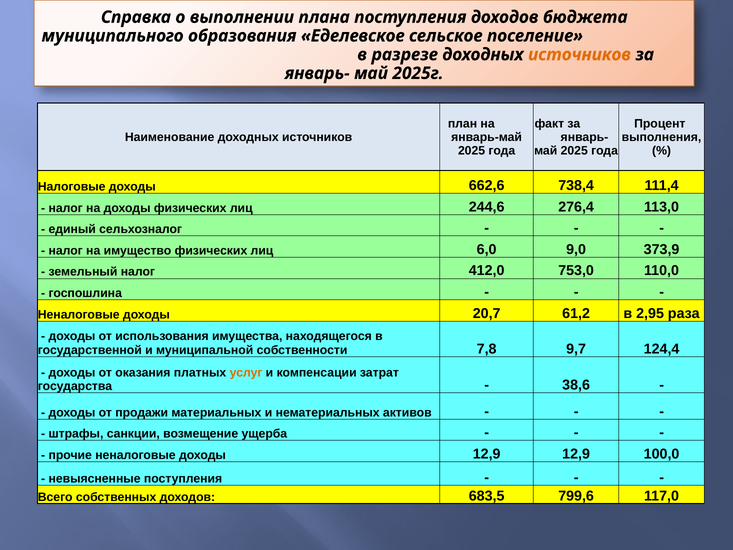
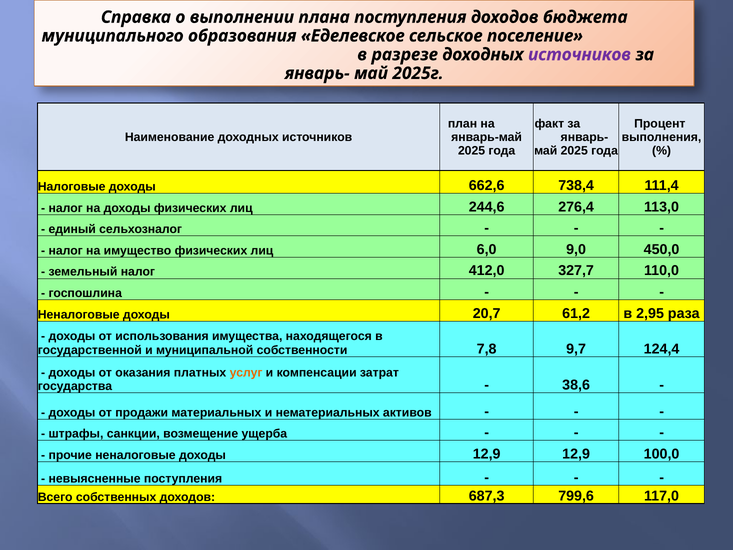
источников at (579, 55) colour: orange -> purple
373,9: 373,9 -> 450,0
753,0: 753,0 -> 327,7
683,5: 683,5 -> 687,3
